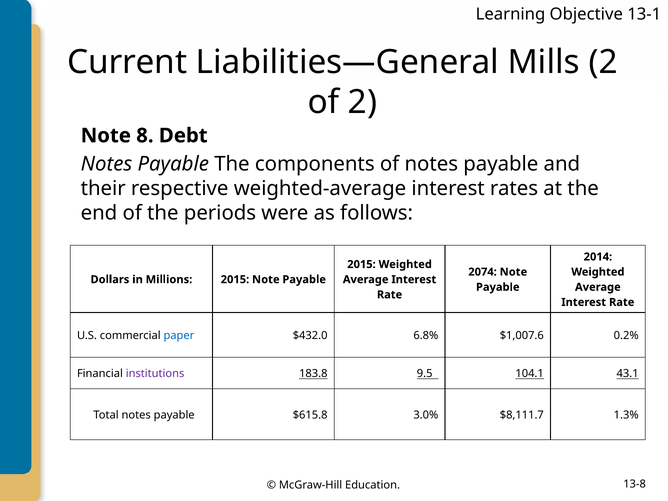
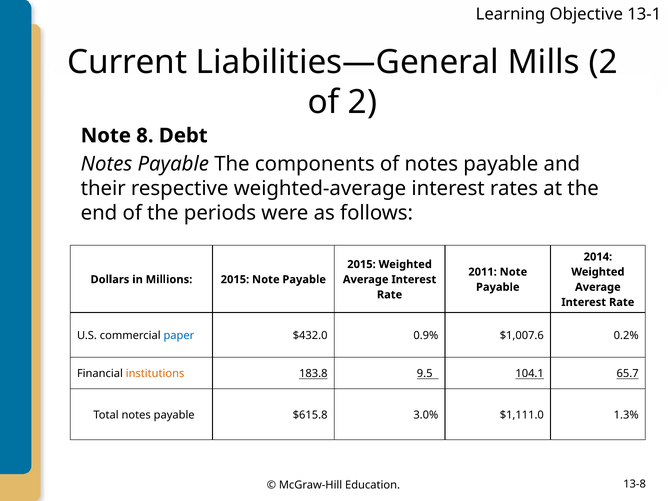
2074: 2074 -> 2011
6.8%: 6.8% -> 0.9%
institutions colour: purple -> orange
43.1: 43.1 -> 65.7
$8,111.7: $8,111.7 -> $1,111.0
